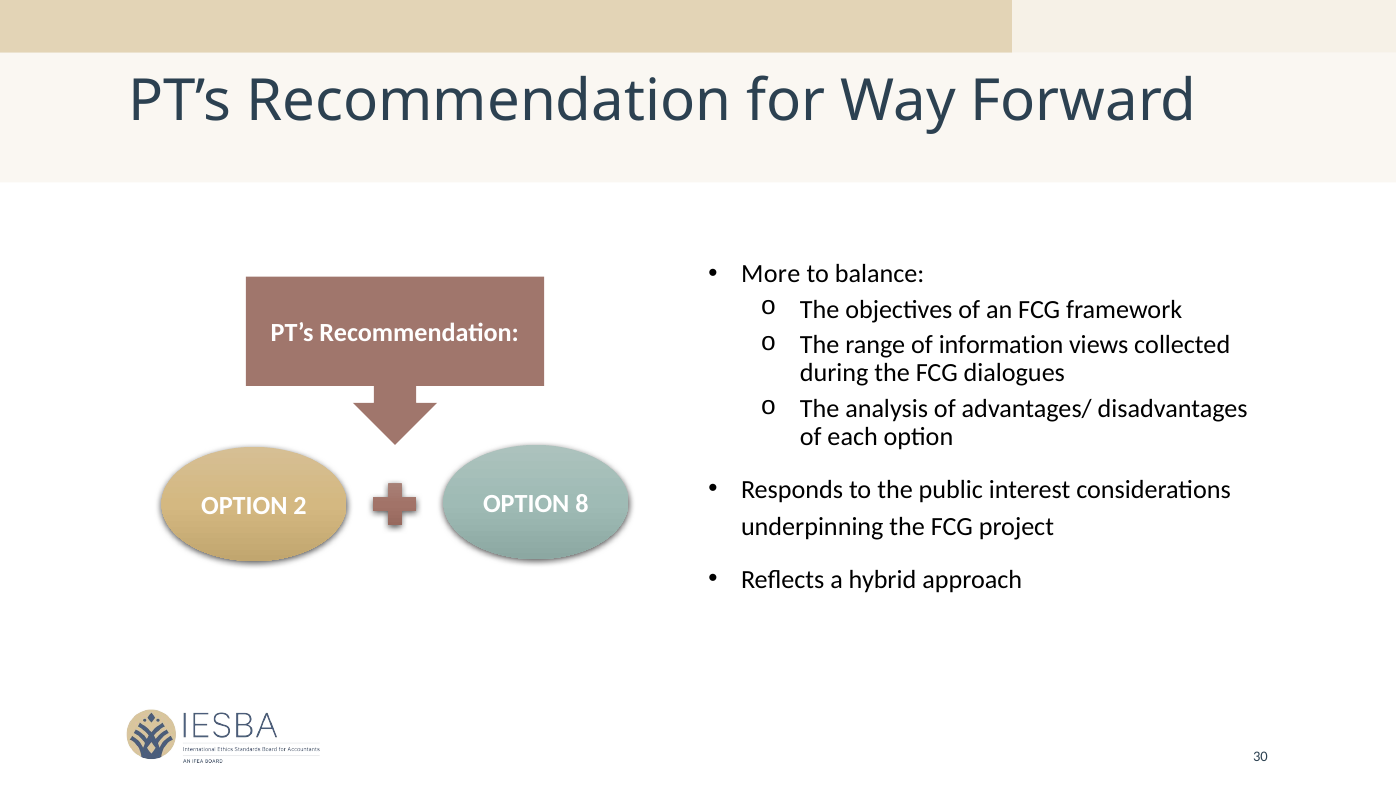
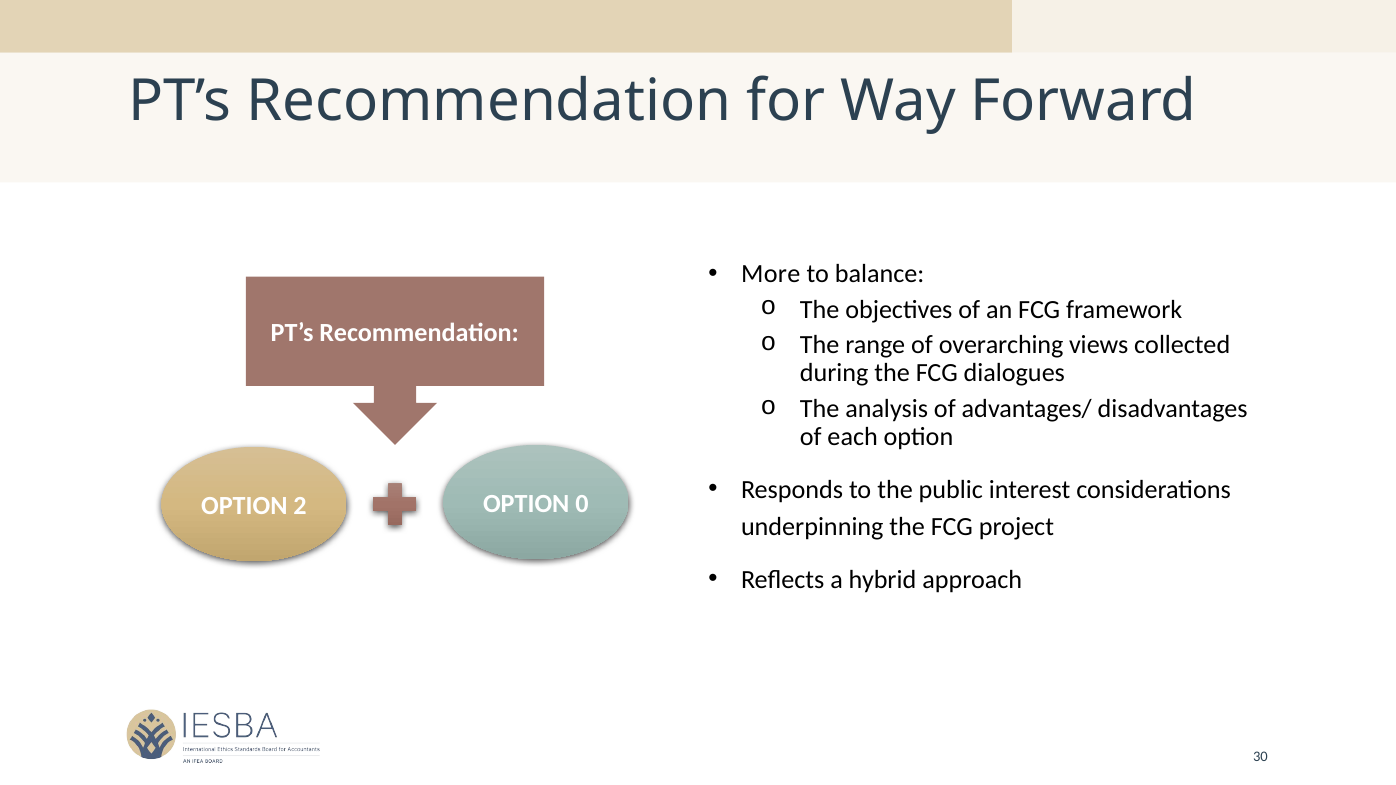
information: information -> overarching
8: 8 -> 0
